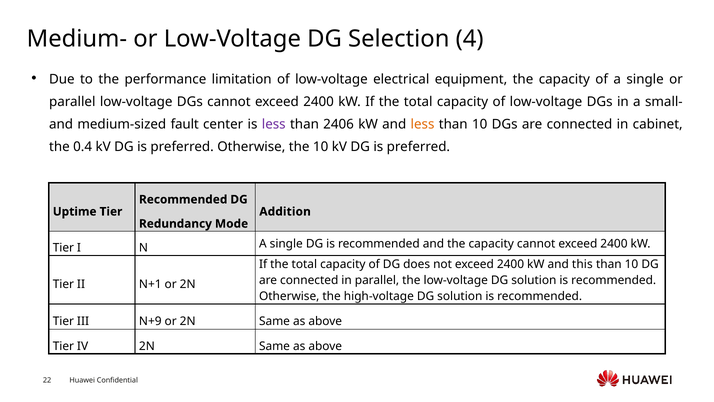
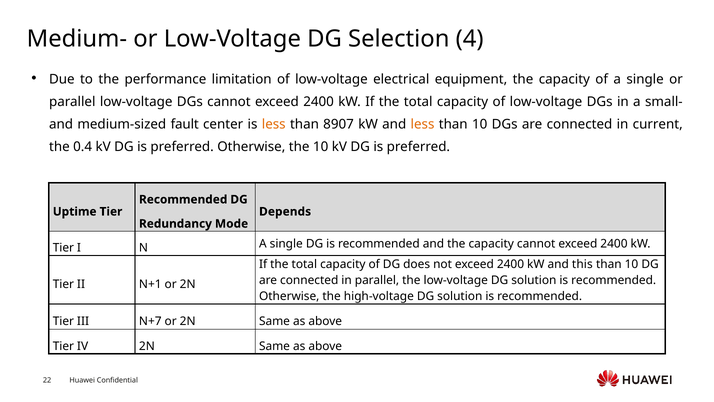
less at (274, 124) colour: purple -> orange
2406: 2406 -> 8907
cabinet: cabinet -> current
Addition: Addition -> Depends
N+9: N+9 -> N+7
